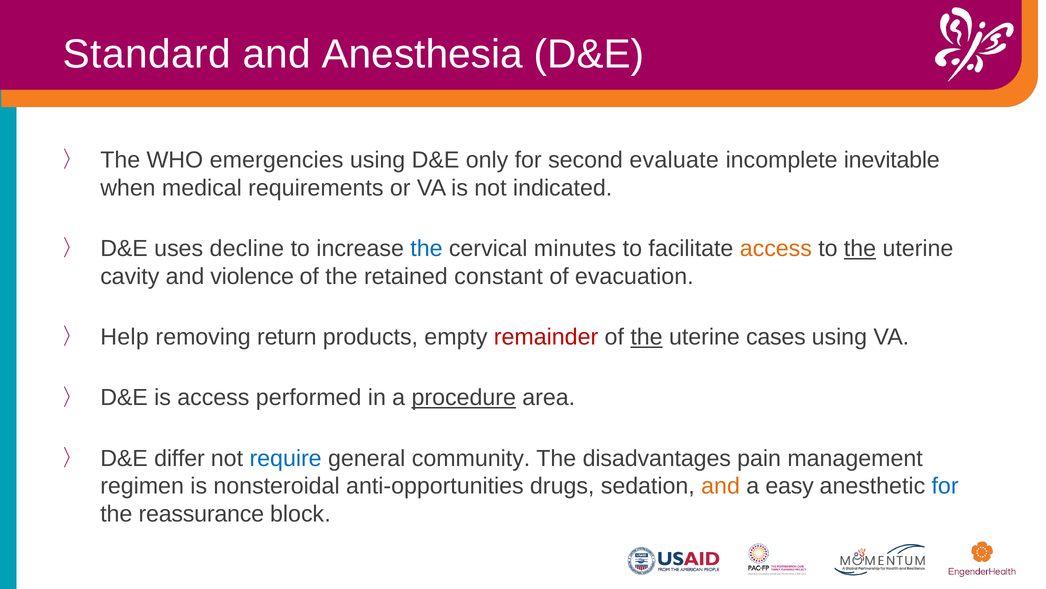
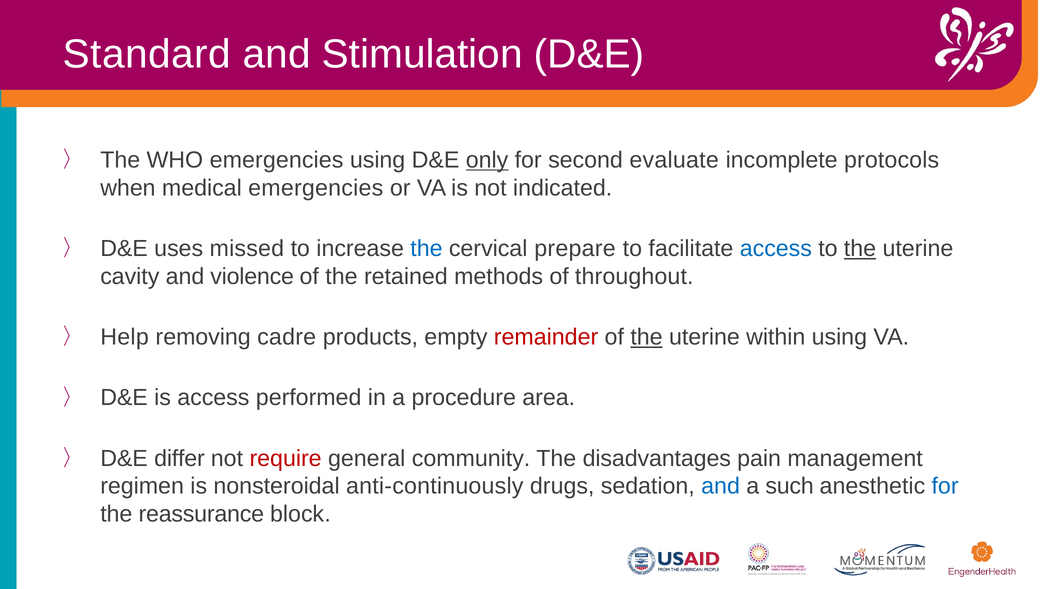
Anesthesia: Anesthesia -> Stimulation
only underline: none -> present
inevitable: inevitable -> protocols
medical requirements: requirements -> emergencies
decline: decline -> missed
minutes: minutes -> prepare
access at (776, 248) colour: orange -> blue
constant: constant -> methods
evacuation: evacuation -> throughout
return: return -> cadre
cases: cases -> within
procedure underline: present -> none
require colour: blue -> red
anti-opportunities: anti-opportunities -> anti-continuously
and at (721, 486) colour: orange -> blue
easy: easy -> such
